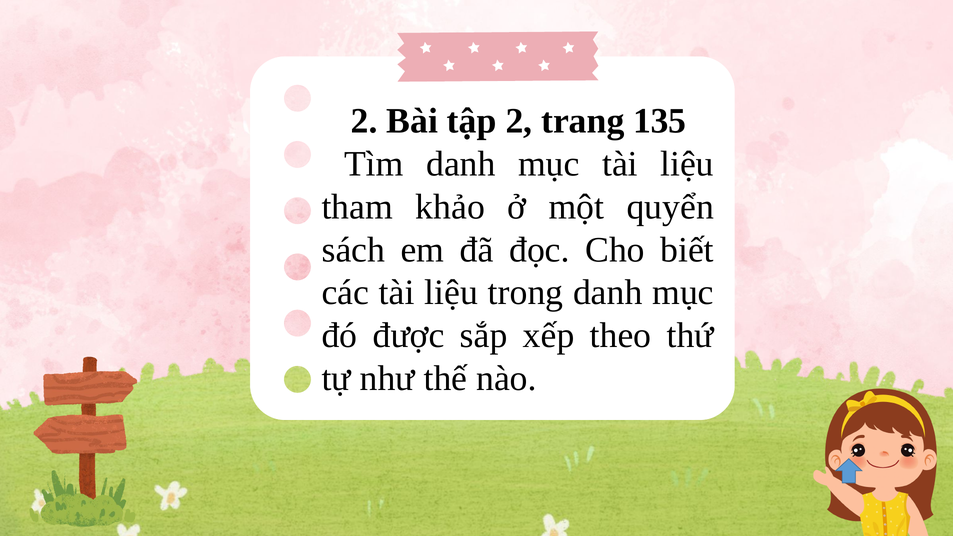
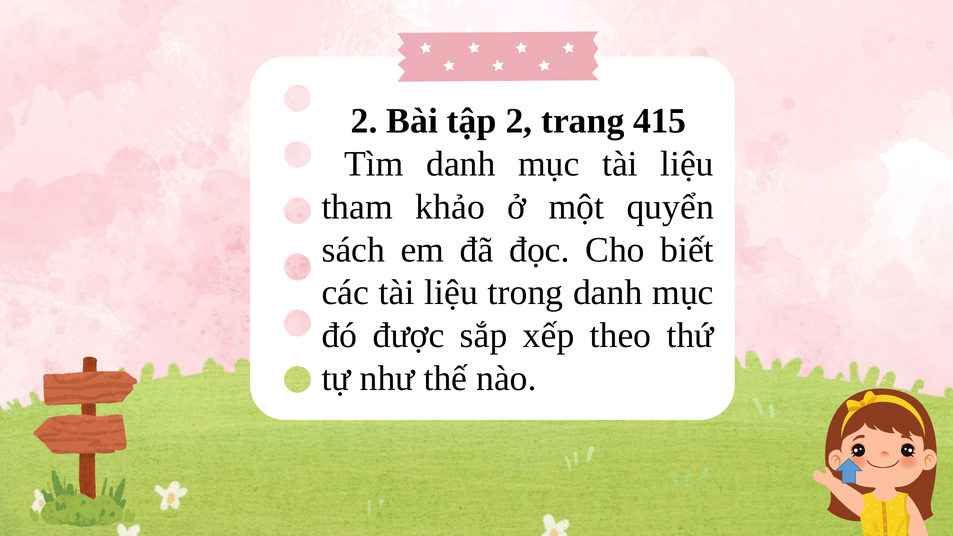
135: 135 -> 415
